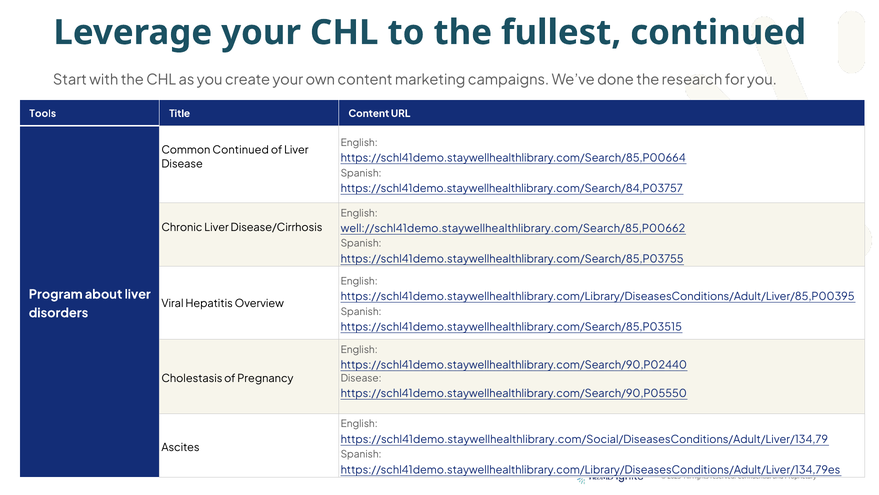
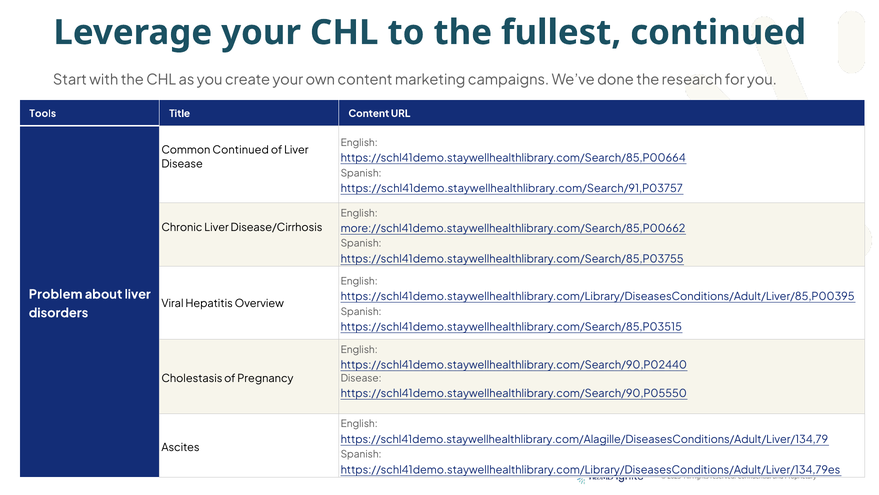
https://schl41demo.staywellhealthlibrary.com/Search/84,P03757: https://schl41demo.staywellhealthlibrary.com/Search/84,P03757 -> https://schl41demo.staywellhealthlibrary.com/Search/91,P03757
well://schl41demo.staywellhealthlibrary.com/Search/85,P00662: well://schl41demo.staywellhealthlibrary.com/Search/85,P00662 -> more://schl41demo.staywellhealthlibrary.com/Search/85,P00662
Program: Program -> Problem
https://schl41demo.staywellhealthlibrary.com/Social/DiseasesConditions/Adult/Liver/134,79: https://schl41demo.staywellhealthlibrary.com/Social/DiseasesConditions/Adult/Liver/134,79 -> https://schl41demo.staywellhealthlibrary.com/Alagille/DiseasesConditions/Adult/Liver/134,79
